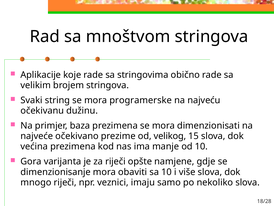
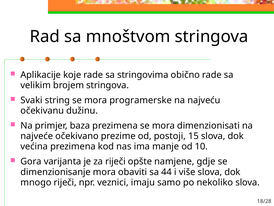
velikog: velikog -> postoji
sa 10: 10 -> 44
